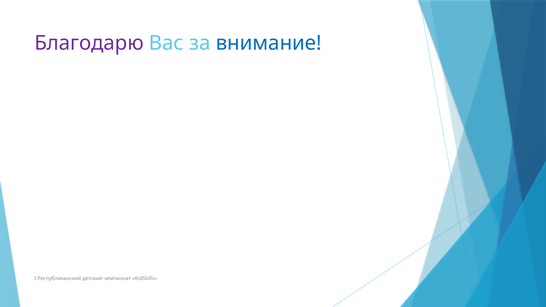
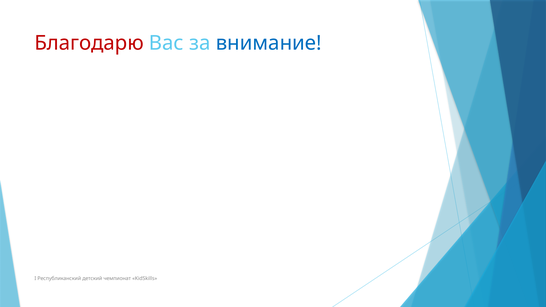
Благодарю colour: purple -> red
